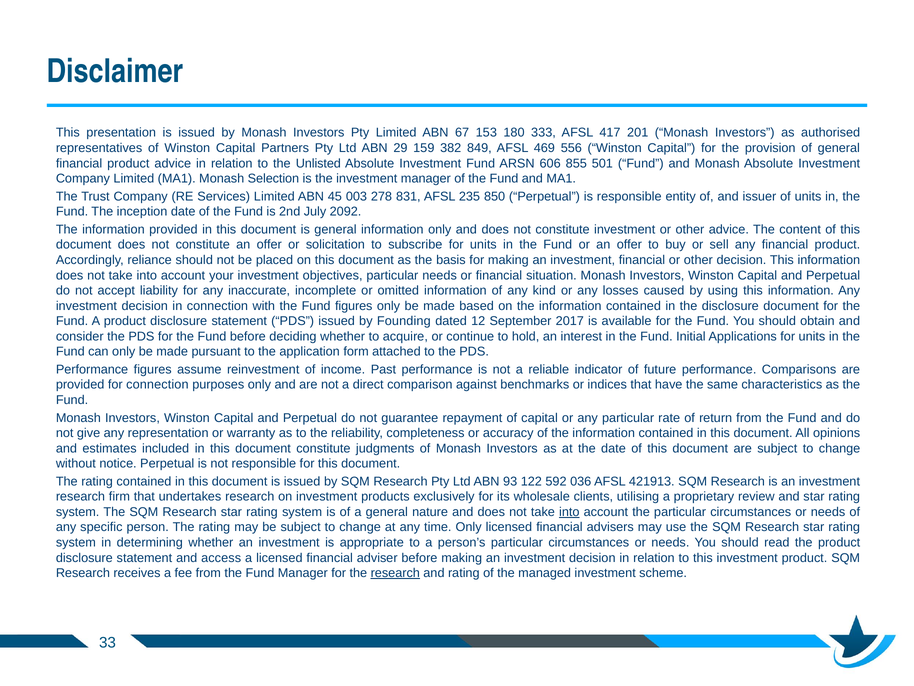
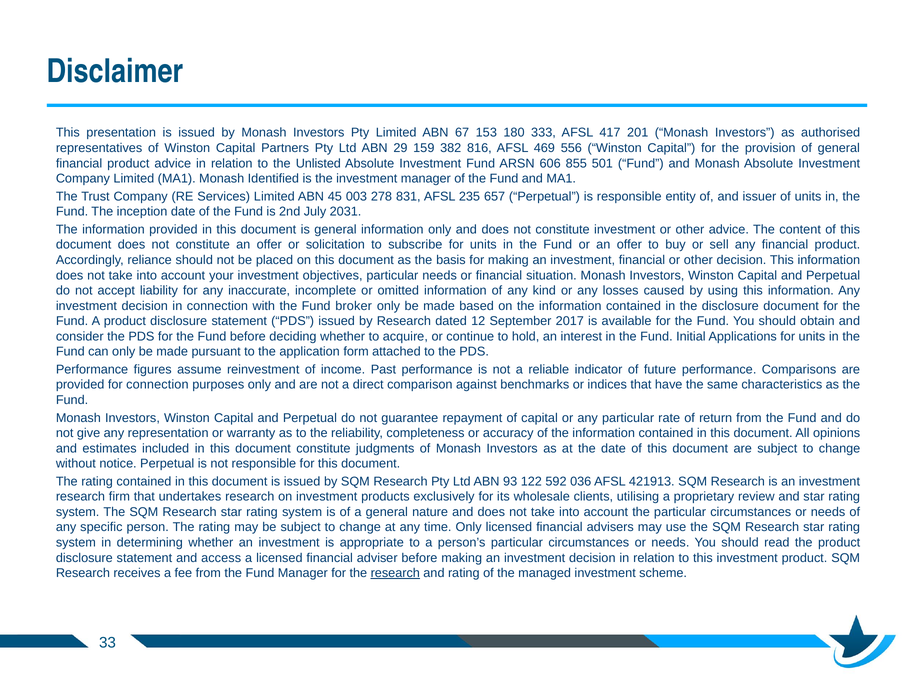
849: 849 -> 816
Selection: Selection -> Identified
850: 850 -> 657
2092: 2092 -> 2031
Fund figures: figures -> broker
by Founding: Founding -> Research
into at (569, 512) underline: present -> none
